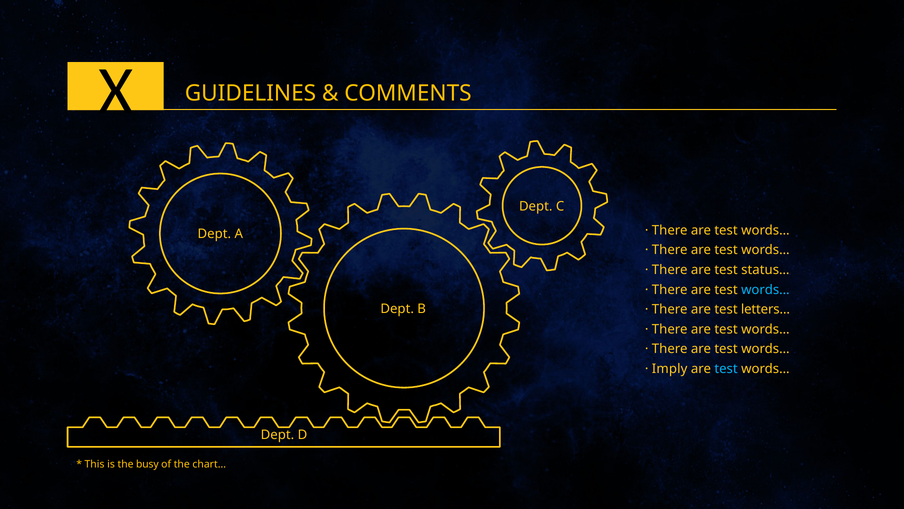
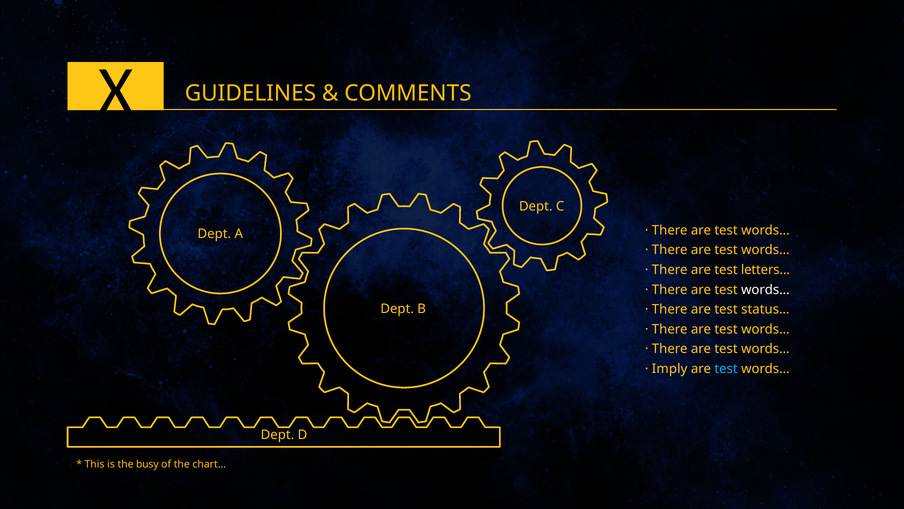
status…: status… -> letters…
words… at (765, 289) colour: light blue -> white
letters…: letters… -> status…
